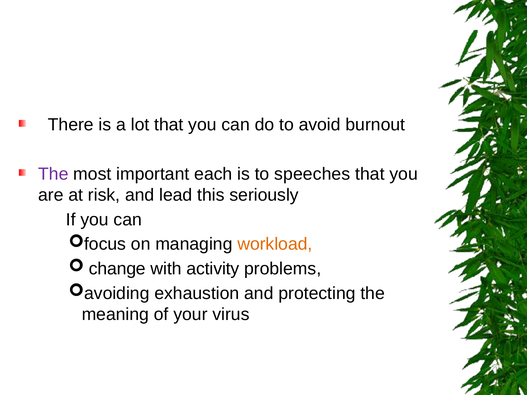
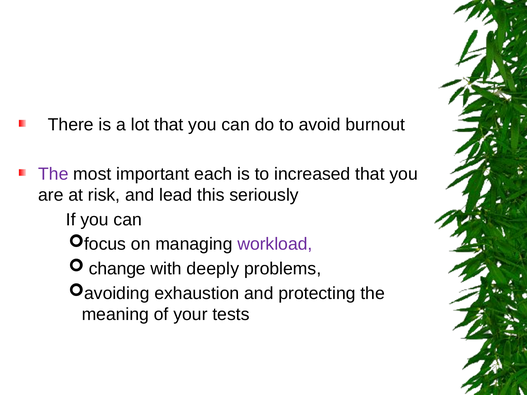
speeches: speeches -> increased
workload colour: orange -> purple
activity: activity -> deeply
virus: virus -> tests
